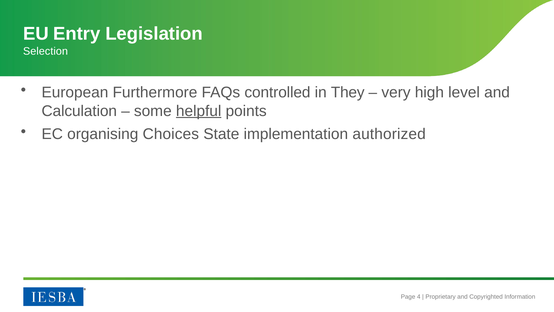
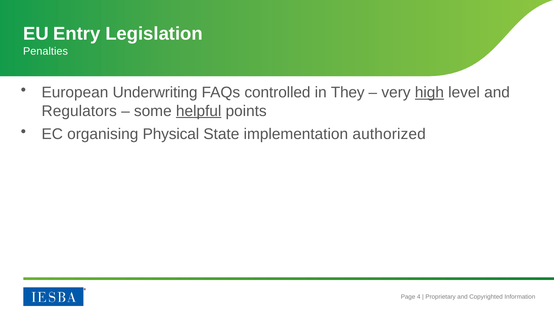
Selection: Selection -> Penalties
Furthermore: Furthermore -> Underwriting
high underline: none -> present
Calculation: Calculation -> Regulators
Choices: Choices -> Physical
